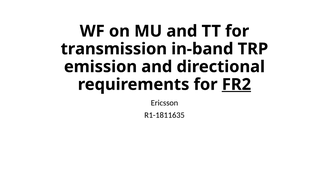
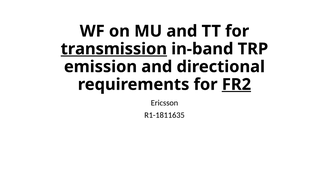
transmission underline: none -> present
